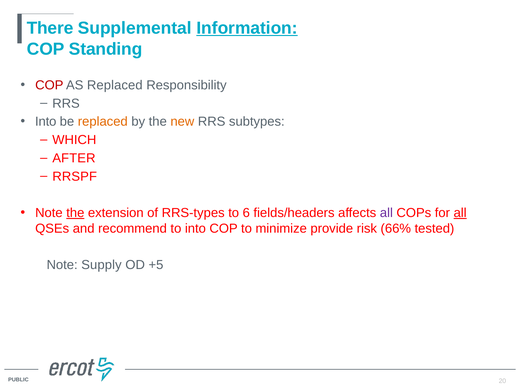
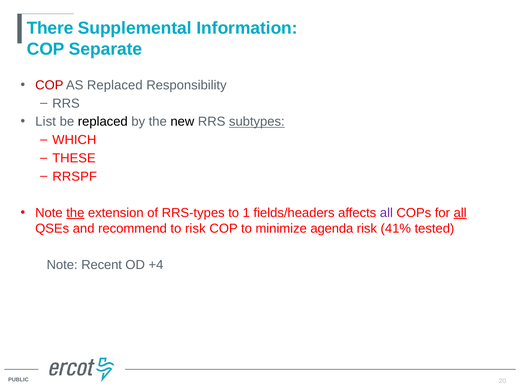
Information underline: present -> none
Standing: Standing -> Separate
Into at (46, 122): Into -> List
replaced at (103, 122) colour: orange -> black
new colour: orange -> black
subtypes underline: none -> present
AFTER: AFTER -> THESE
6: 6 -> 1
to into: into -> risk
provide: provide -> agenda
66%: 66% -> 41%
Supply: Supply -> Recent
+5: +5 -> +4
